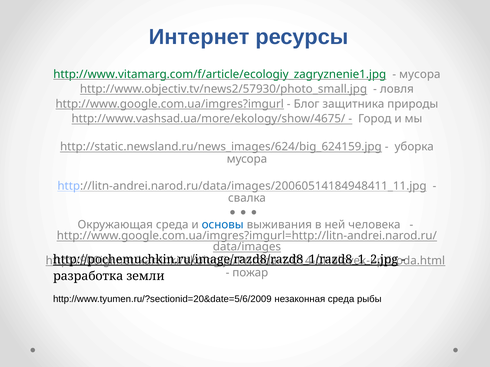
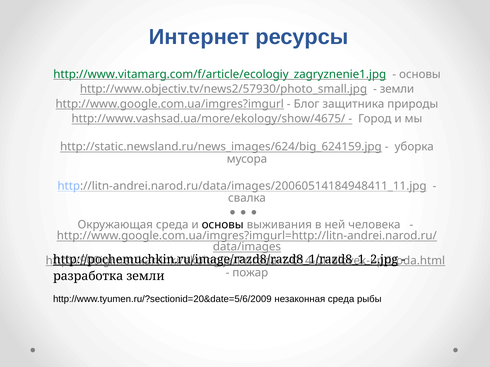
мусора at (420, 74): мусора -> основы
ловля at (397, 89): ловля -> земли
основы at (223, 225) colour: blue -> black
